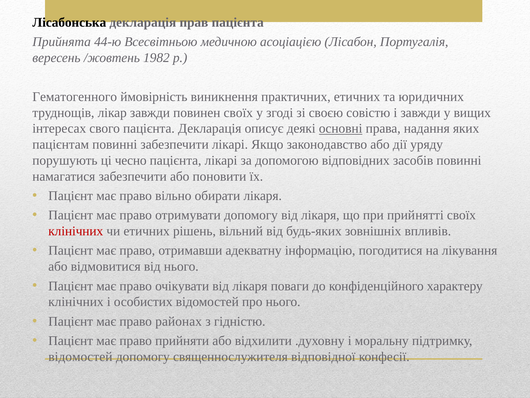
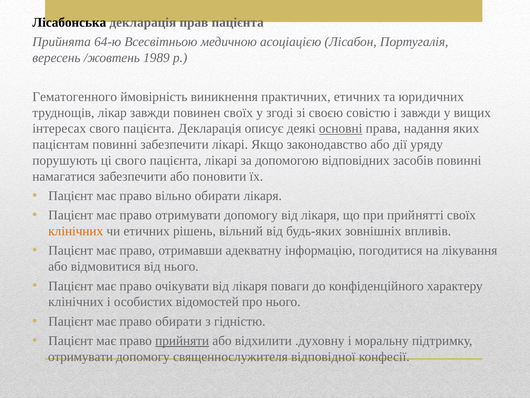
44-ю: 44-ю -> 64-ю
1982: 1982 -> 1989
ці чесно: чесно -> свого
клінічних at (76, 231) colour: red -> orange
право районах: районах -> обирати
прийняти underline: none -> present
відомостей at (80, 356): відомостей -> отримувати
